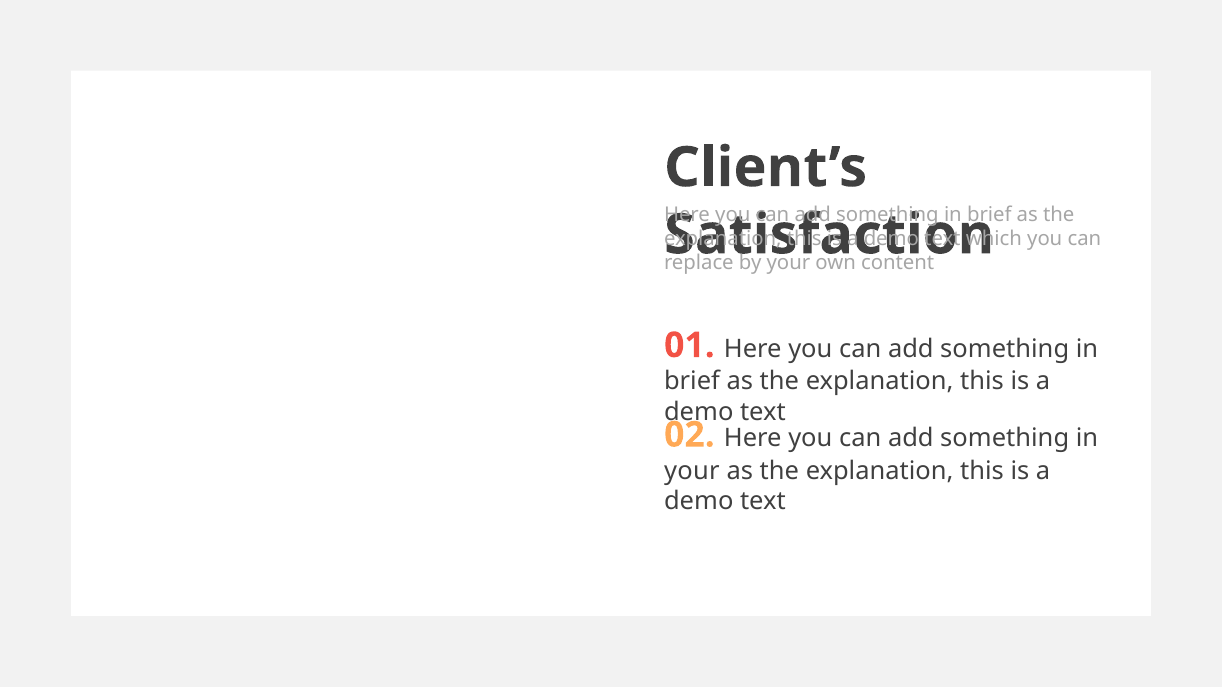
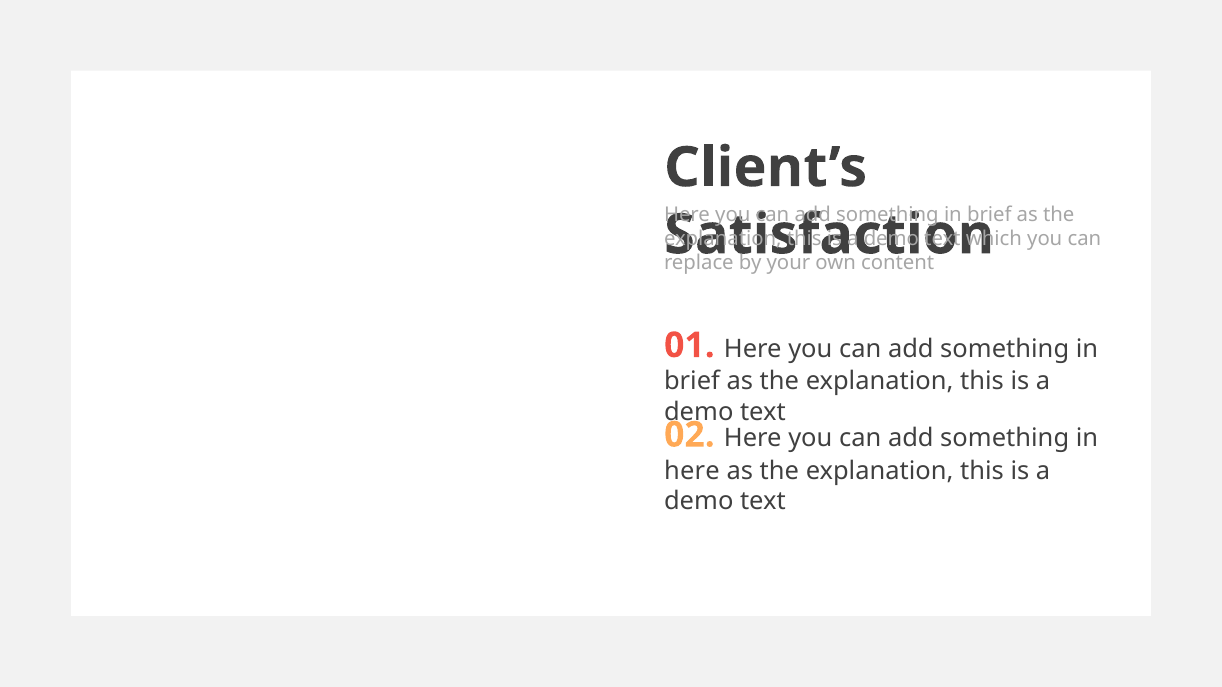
your at (692, 471): your -> here
